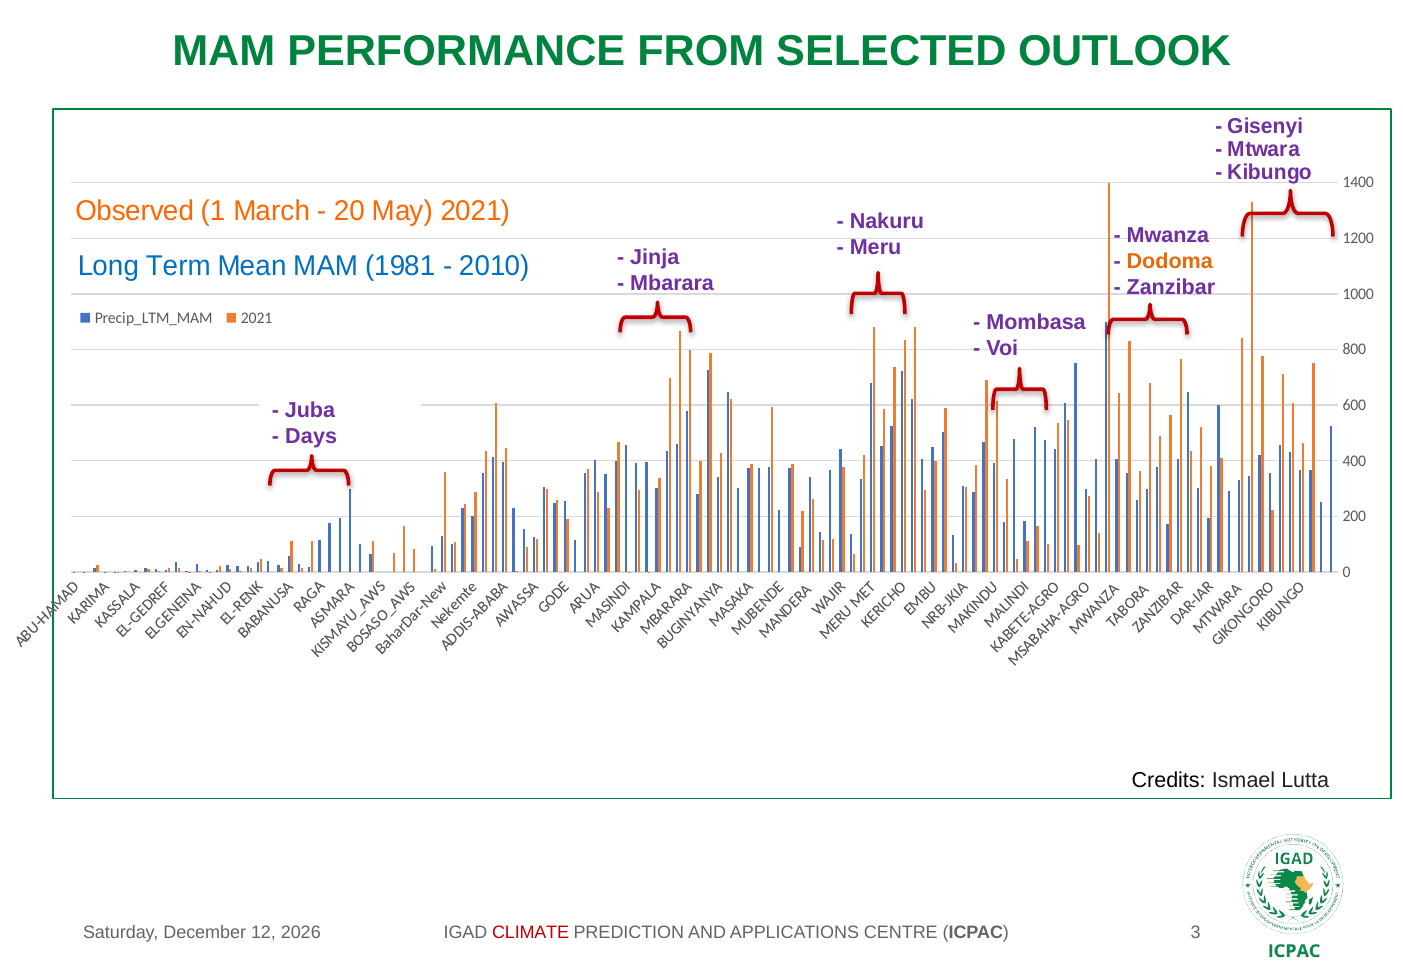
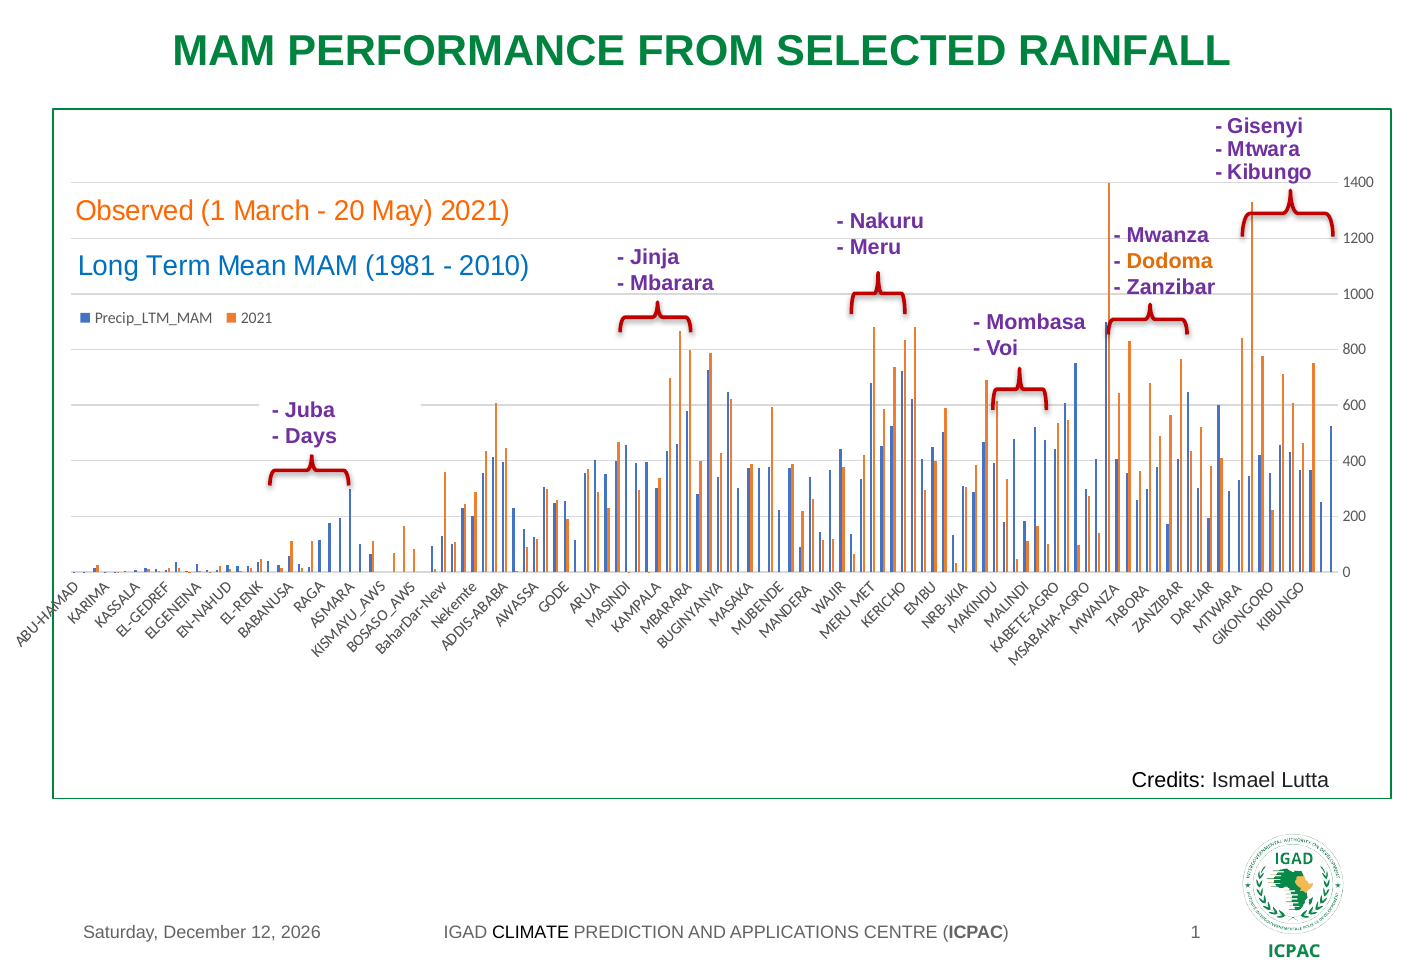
OUTLOOK: OUTLOOK -> RAINFALL
CLIMATE colour: red -> black
3 at (1196, 933): 3 -> 1
